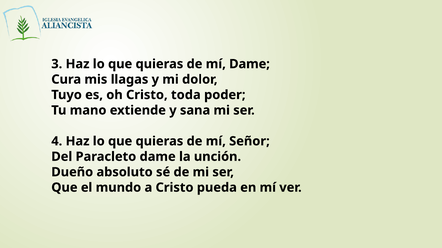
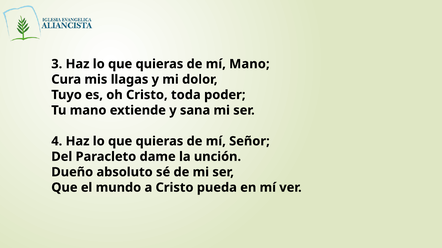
mí Dame: Dame -> Mano
